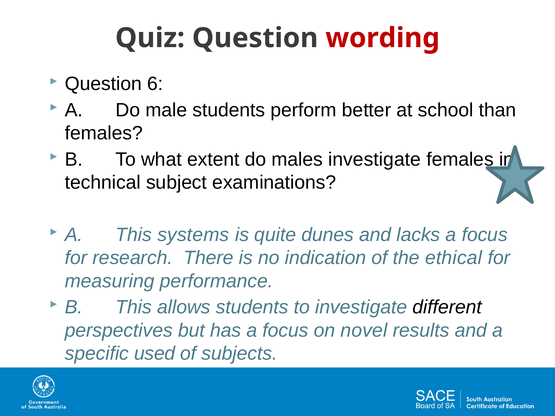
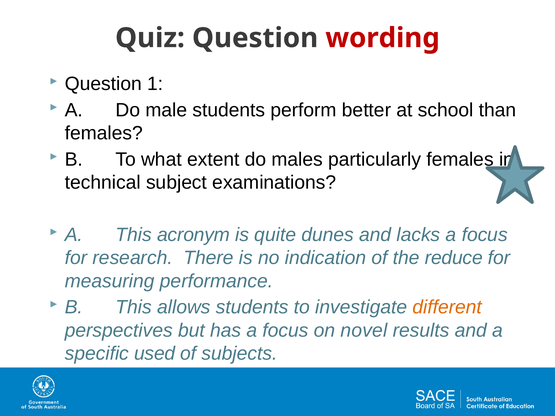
6: 6 -> 1
males investigate: investigate -> particularly
systems: systems -> acronym
ethical: ethical -> reduce
different colour: black -> orange
